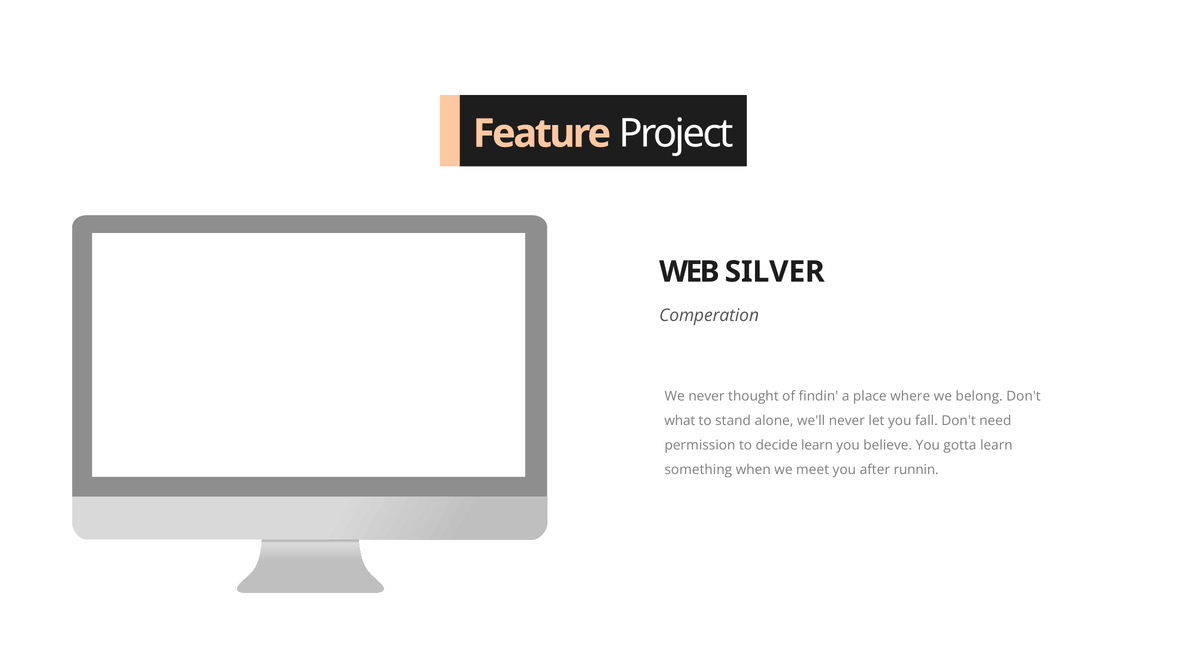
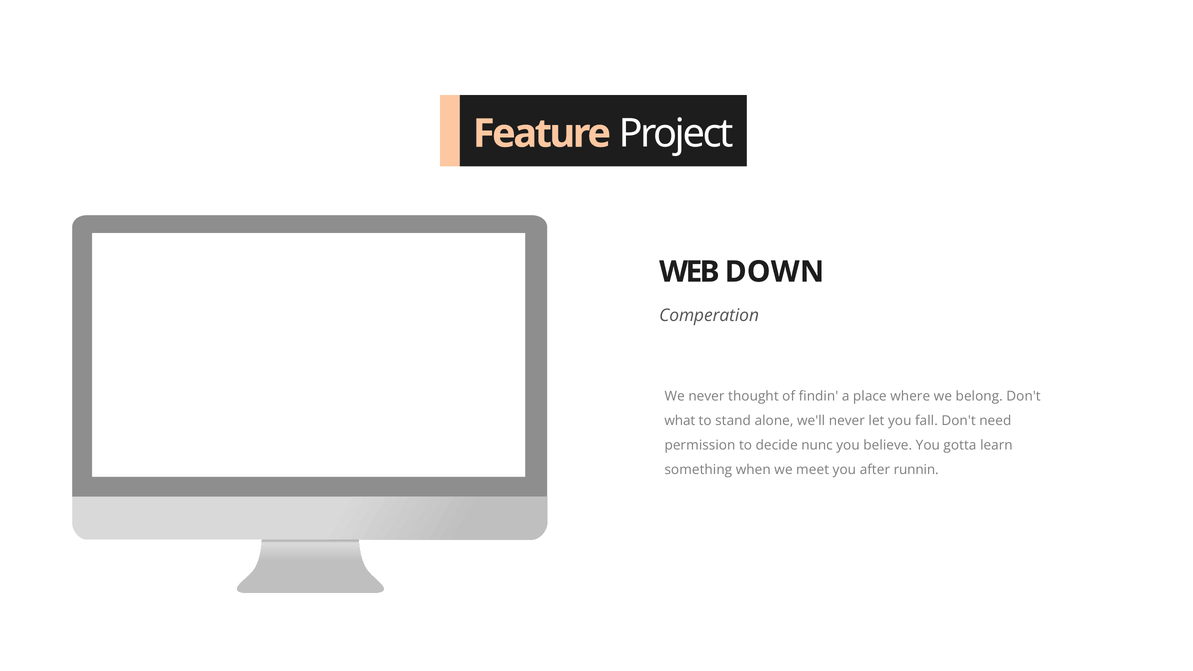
SILVER: SILVER -> DOWN
decide learn: learn -> nunc
